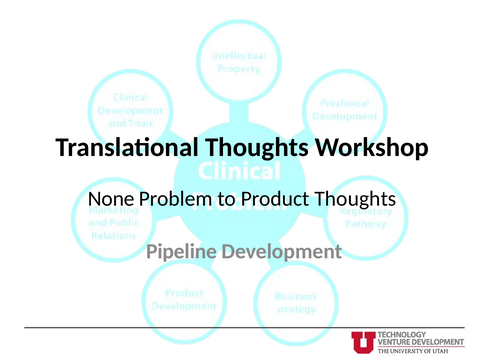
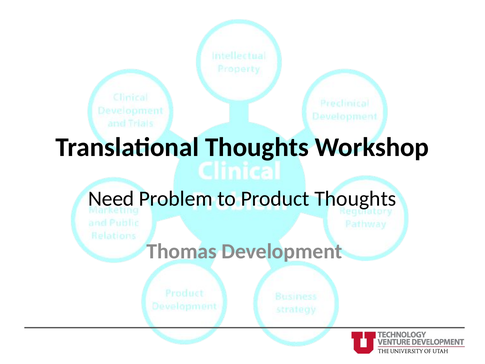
None: None -> Need
Pipeline: Pipeline -> Thomas
